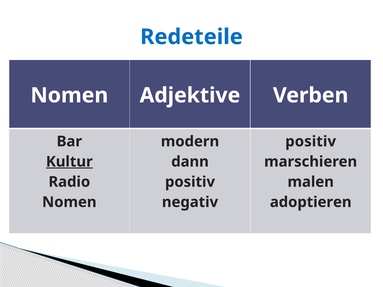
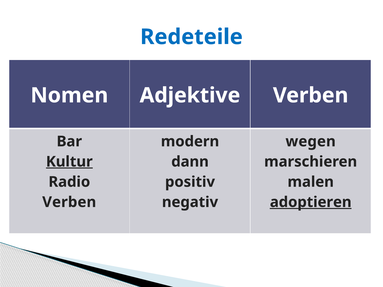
positiv at (311, 142): positiv -> wegen
Nomen at (69, 202): Nomen -> Verben
adoptieren underline: none -> present
